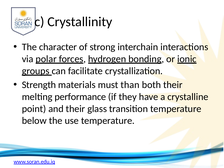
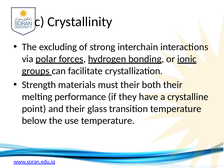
character: character -> excluding
must than: than -> their
